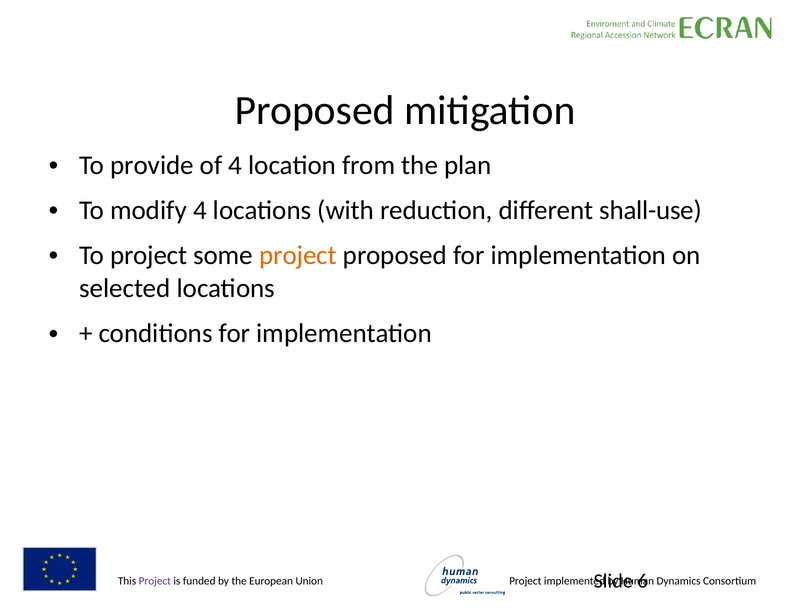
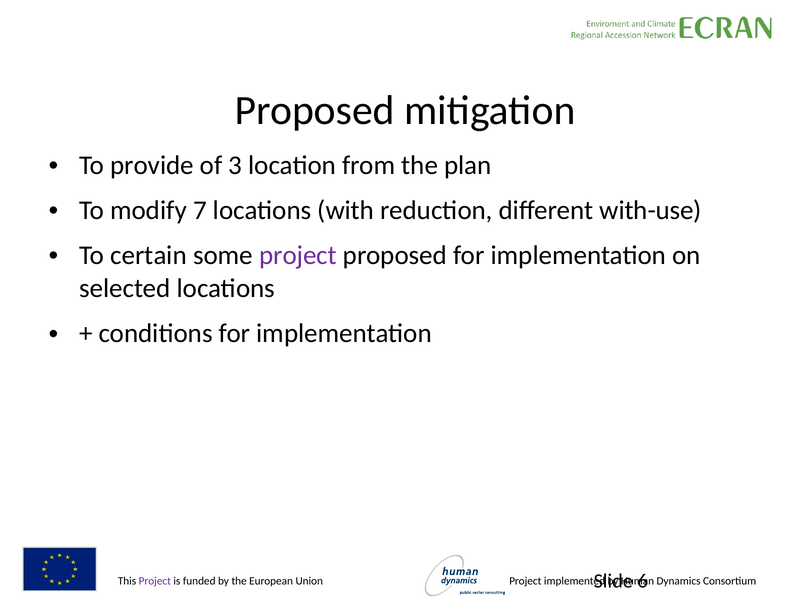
of 4: 4 -> 3
modify 4: 4 -> 7
shall-use: shall-use -> with-use
To project: project -> certain
project at (298, 256) colour: orange -> purple
